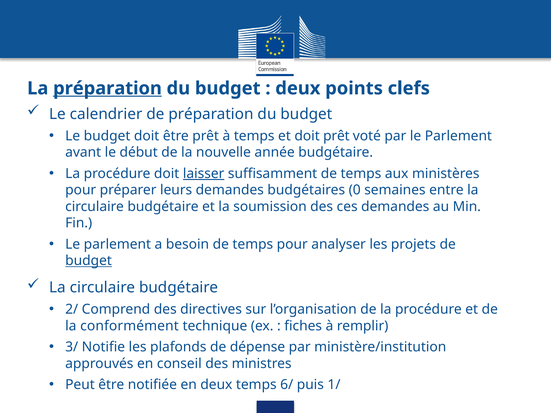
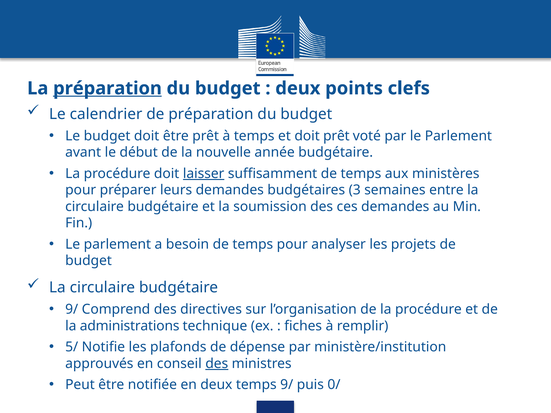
0: 0 -> 3
budget at (89, 261) underline: present -> none
2/ at (72, 310): 2/ -> 9/
conformément: conformément -> administrations
3/: 3/ -> 5/
des at (217, 364) underline: none -> present
temps 6/: 6/ -> 9/
1/: 1/ -> 0/
